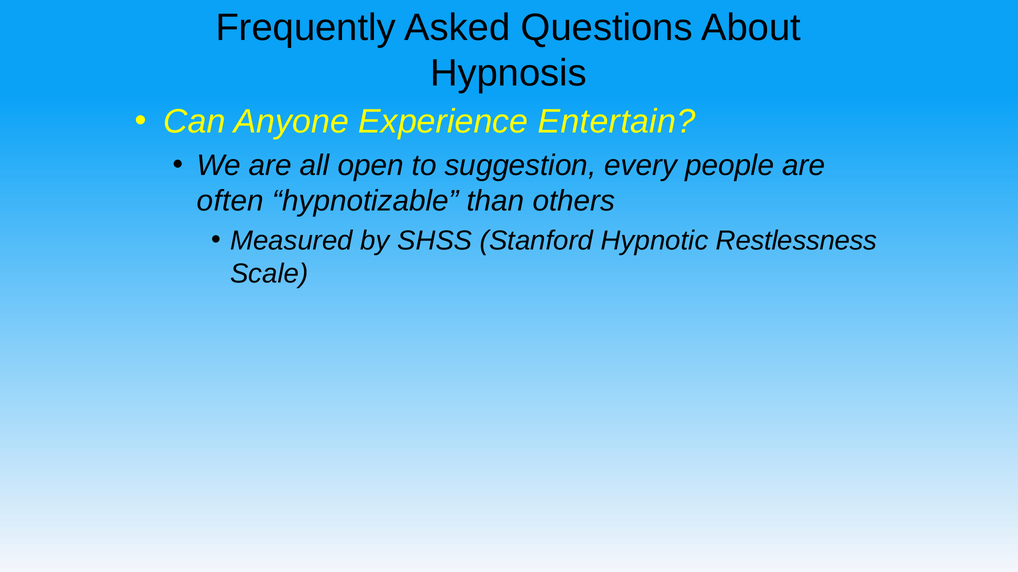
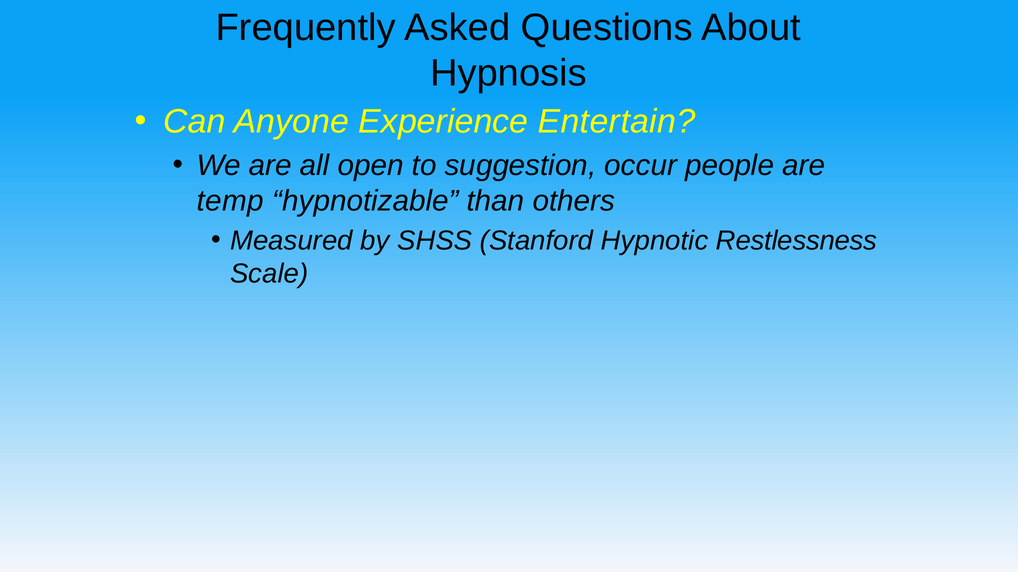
every: every -> occur
often: often -> temp
